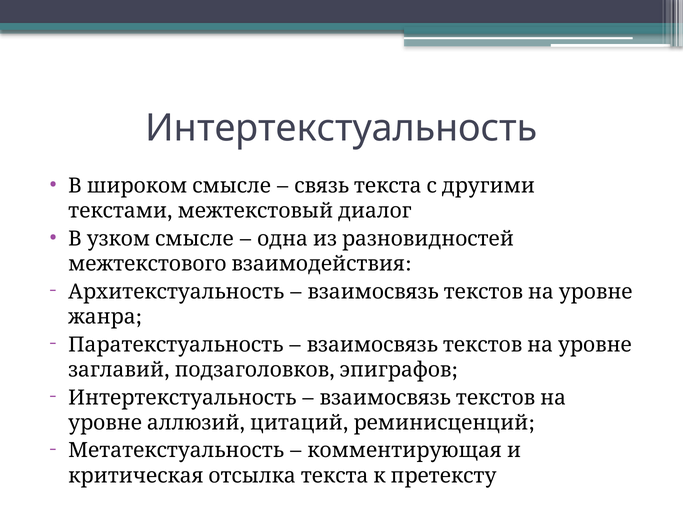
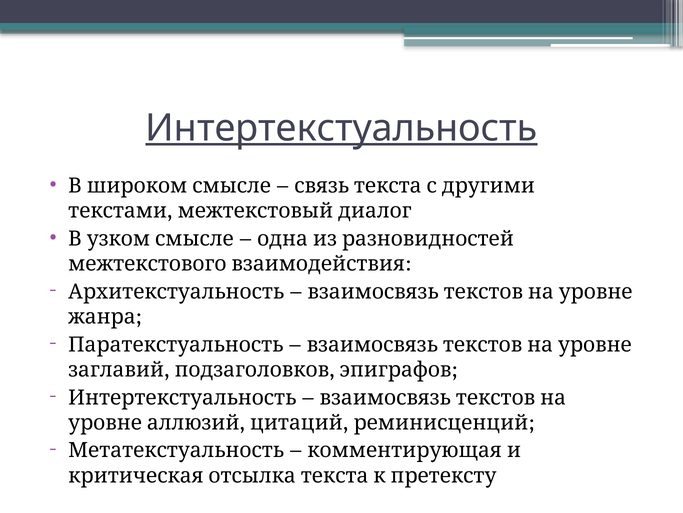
Интертекстуальность at (342, 128) underline: none -> present
